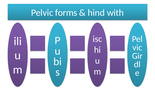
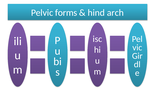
with: with -> arch
